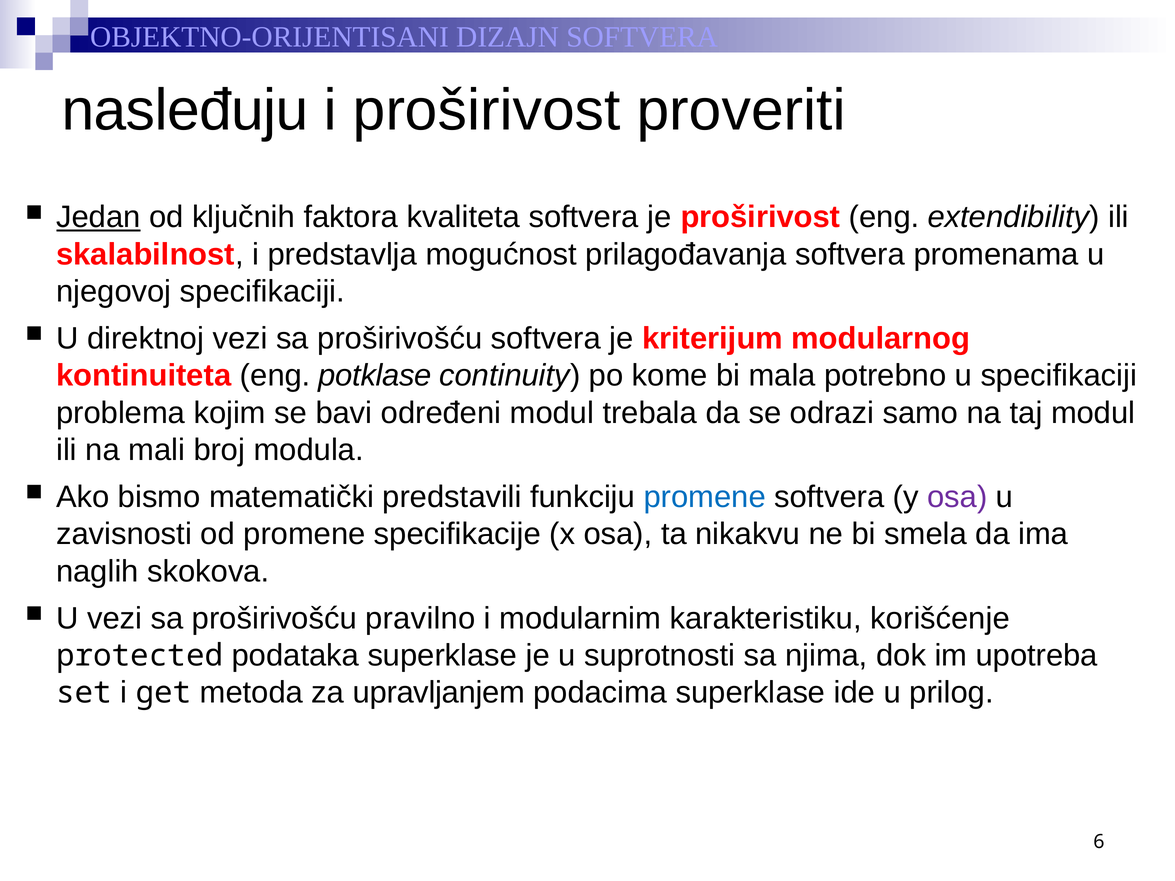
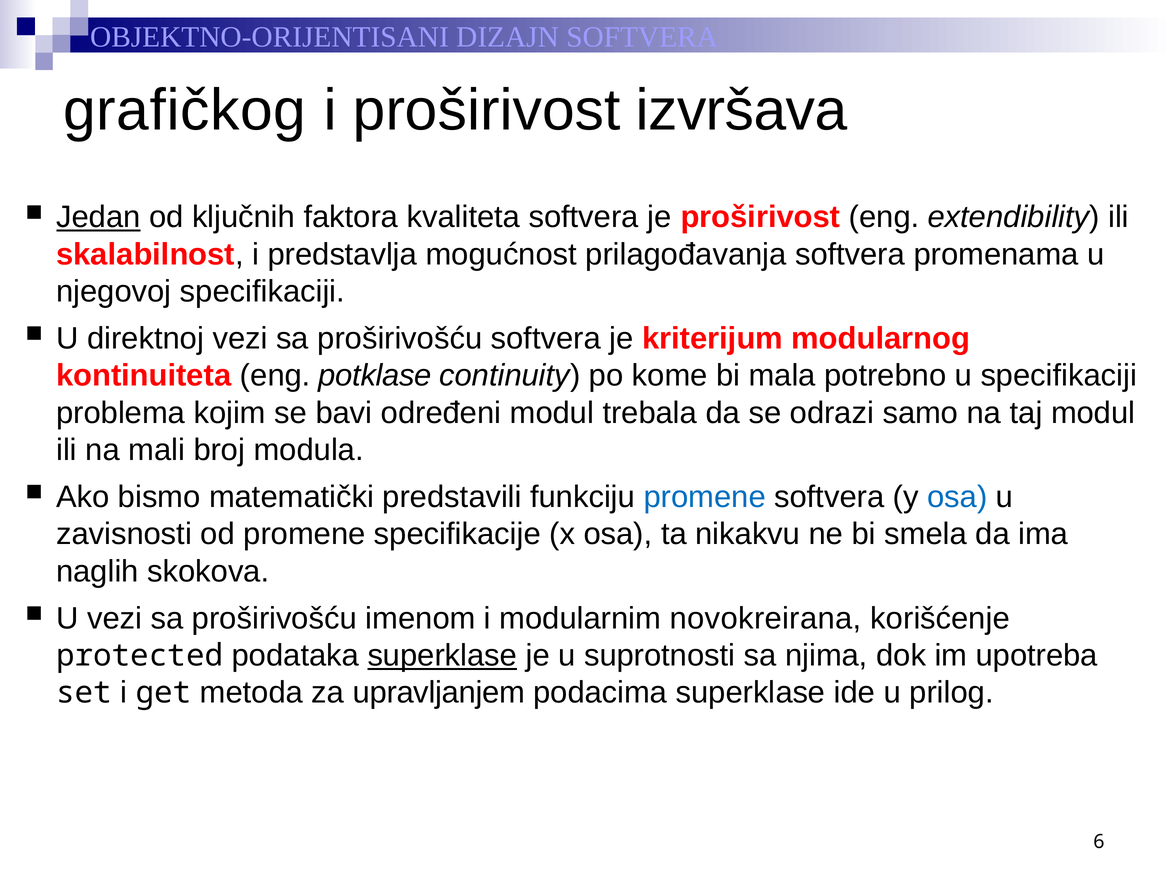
nasleđuju: nasleđuju -> grafičkog
proveriti: proveriti -> izvršava
osa at (957, 497) colour: purple -> blue
pravilno: pravilno -> imenom
karakteristiku: karakteristiku -> novokreirana
superklase at (442, 656) underline: none -> present
